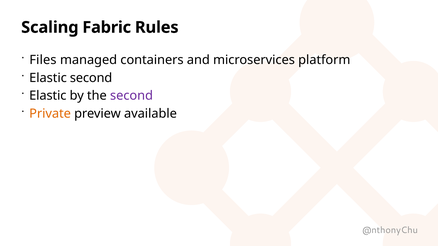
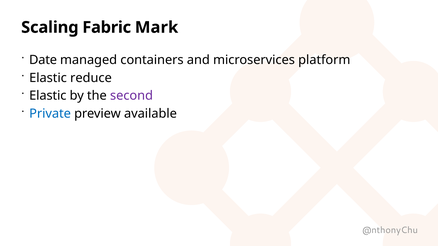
Rules: Rules -> Mark
Files: Files -> Date
Elastic second: second -> reduce
Private colour: orange -> blue
